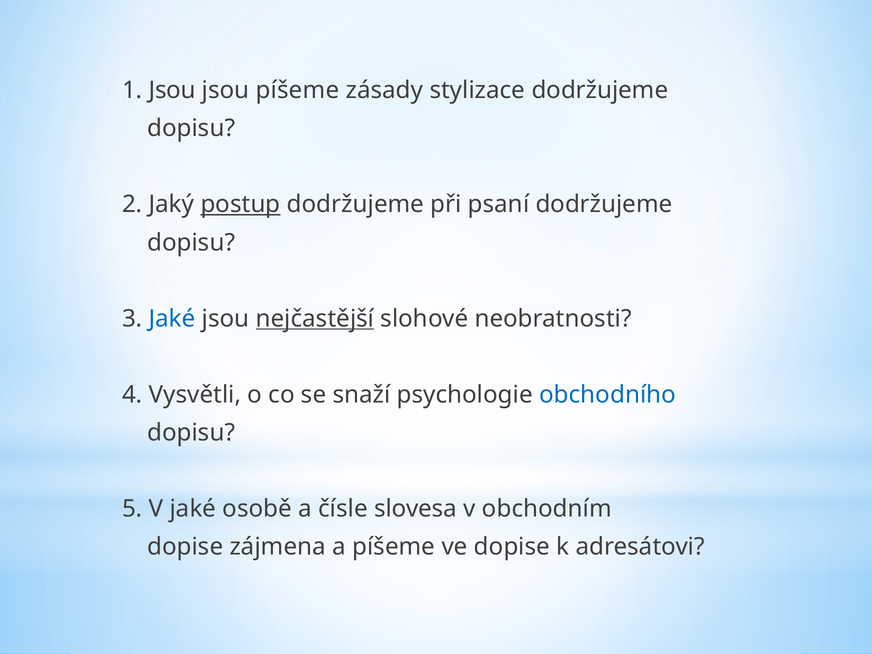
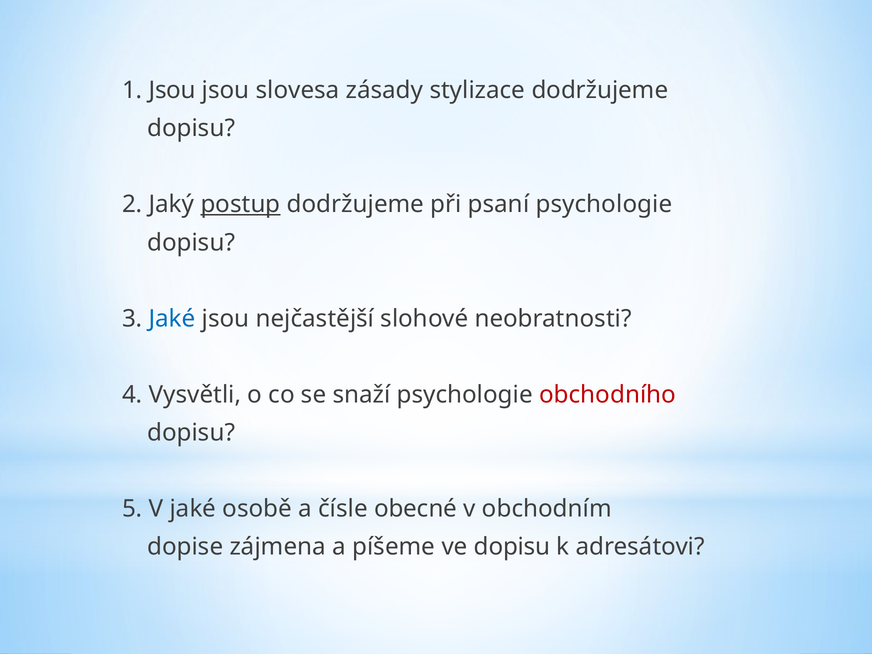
jsou píšeme: píšeme -> slovesa
psaní dodržujeme: dodržujeme -> psychologie
nejčastější underline: present -> none
obchodního colour: blue -> red
slovesa: slovesa -> obecné
ve dopise: dopise -> dopisu
